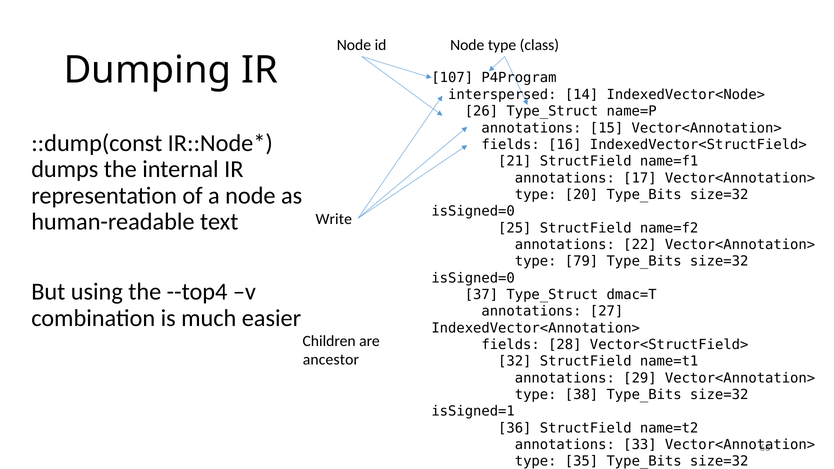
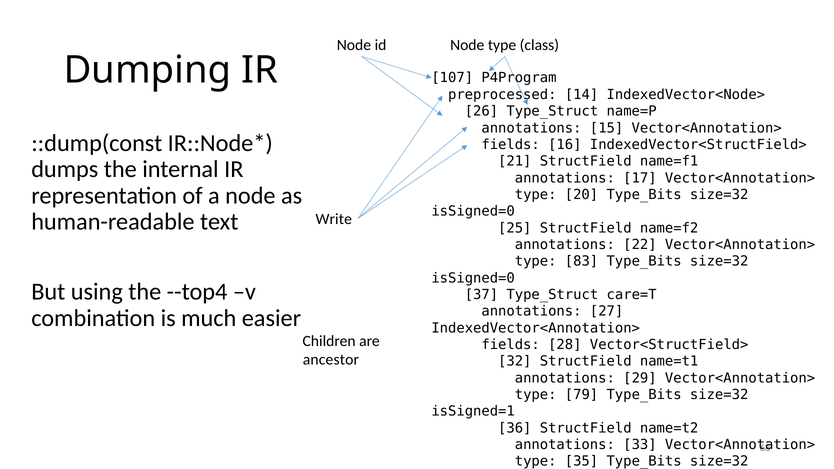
interspersed: interspersed -> preprocessed
79: 79 -> 83
dmac=T: dmac=T -> care=T
38: 38 -> 79
